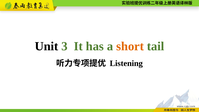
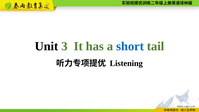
short colour: orange -> blue
